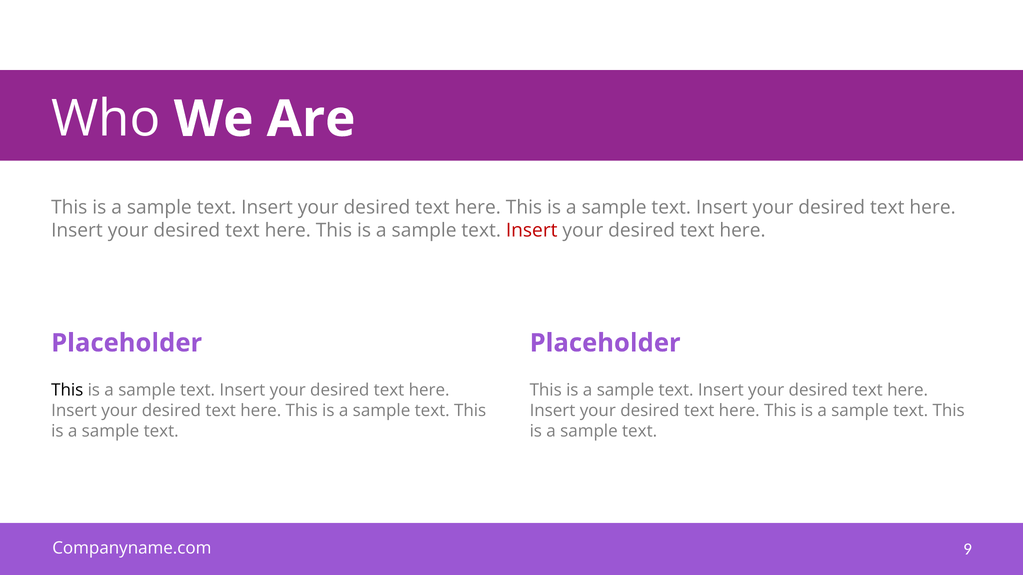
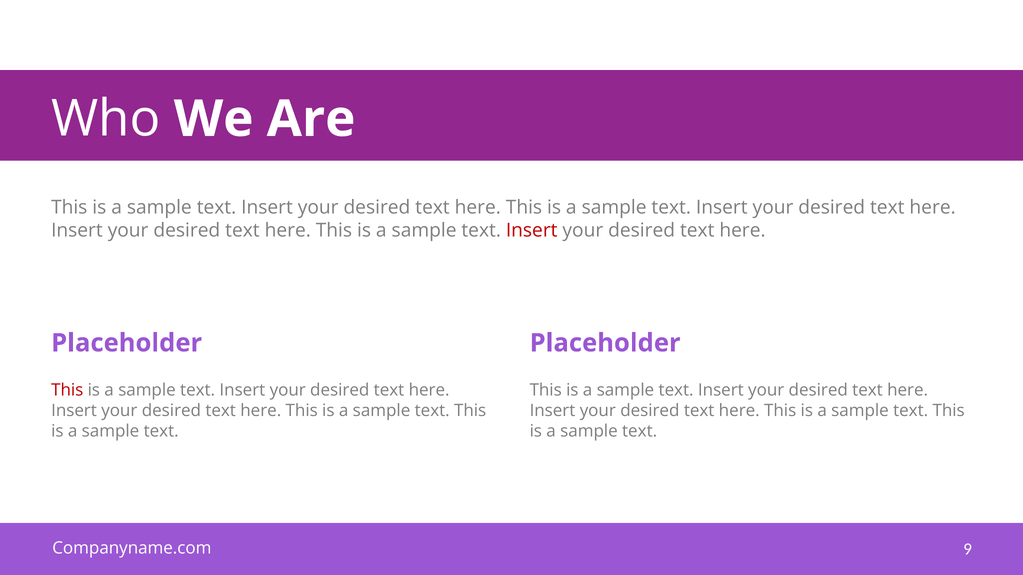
This at (67, 390) colour: black -> red
